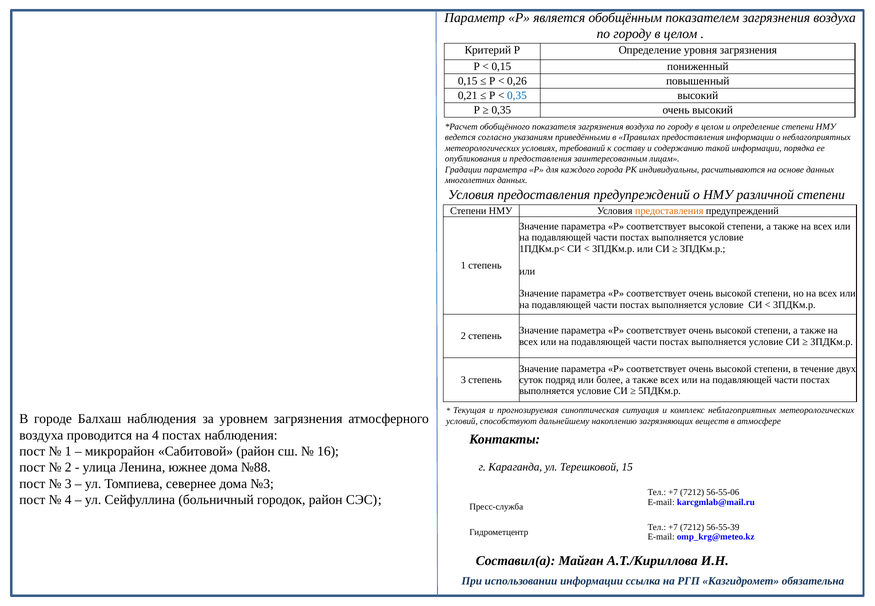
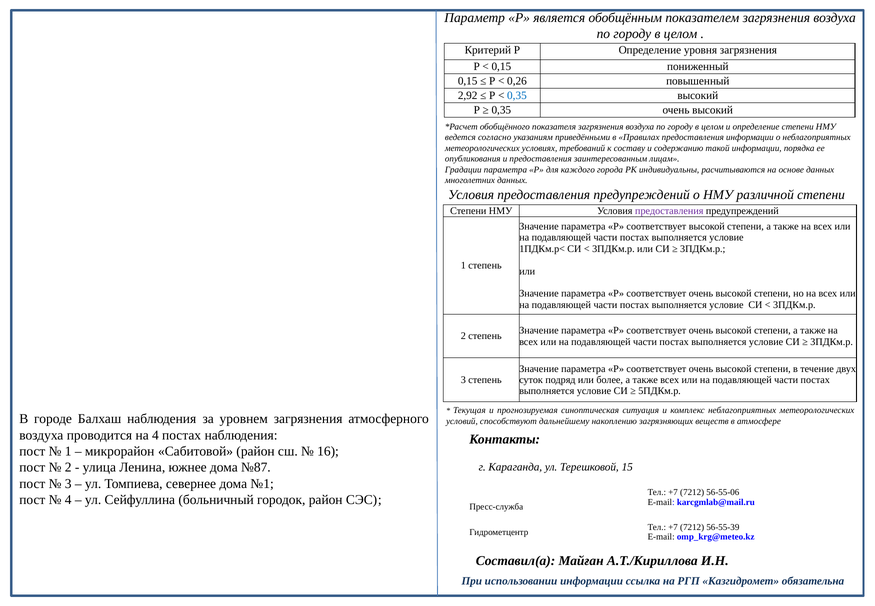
0,21: 0,21 -> 2,92
предоставления at (669, 211) colour: orange -> purple
№88: №88 -> №87
№3: №3 -> №1
